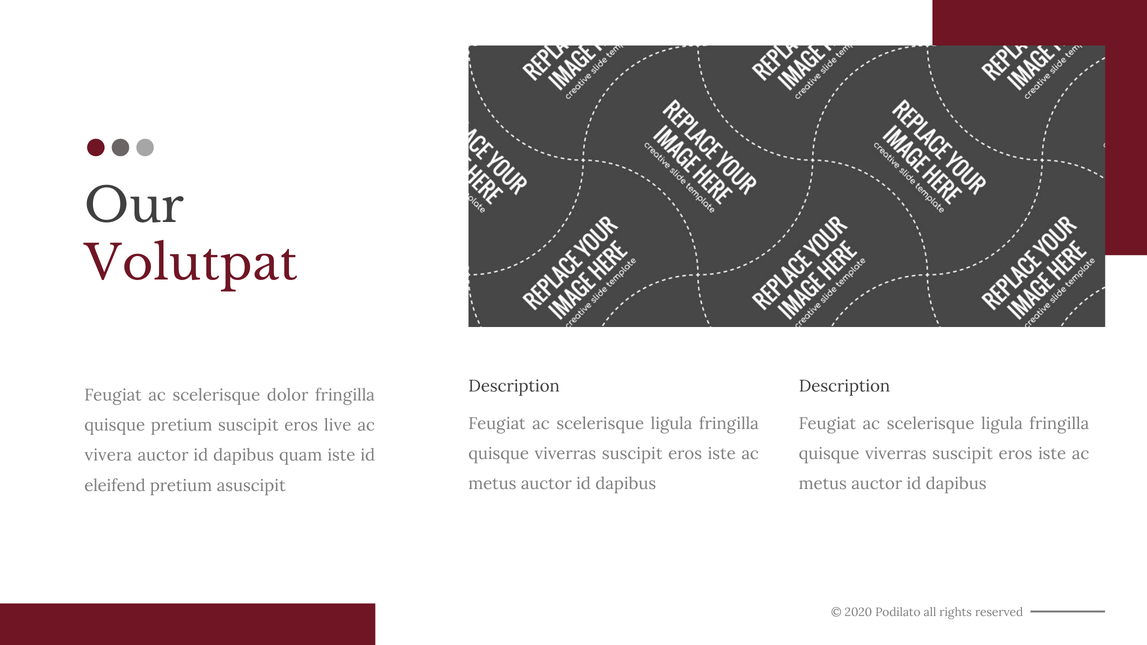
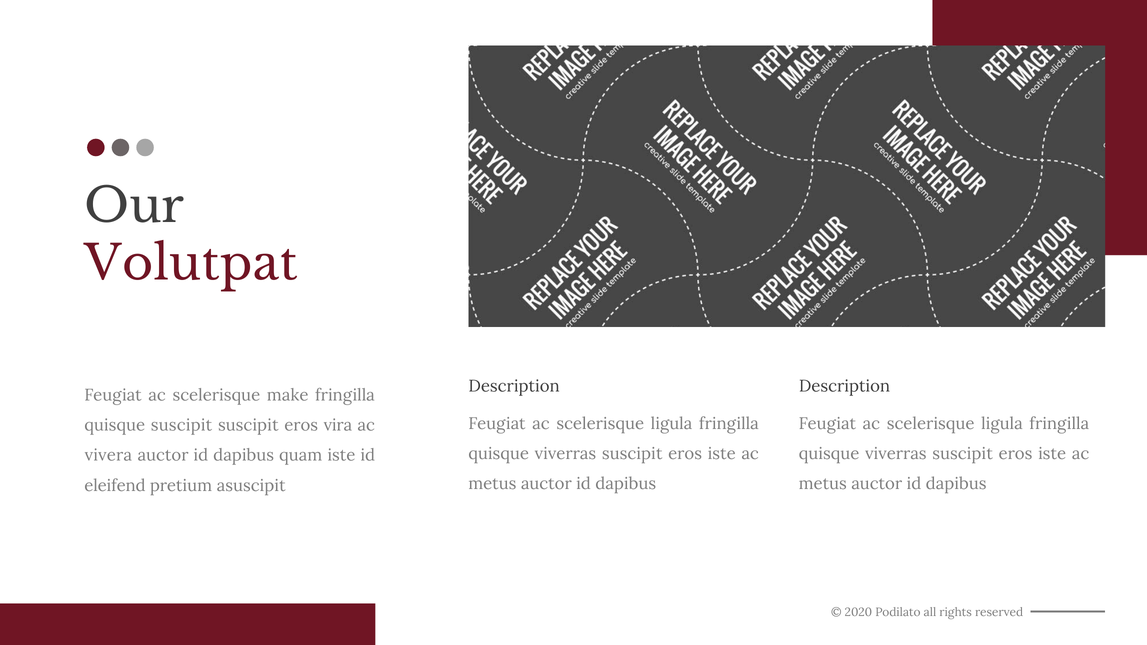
dolor: dolor -> make
quisque pretium: pretium -> suscipit
live: live -> vira
